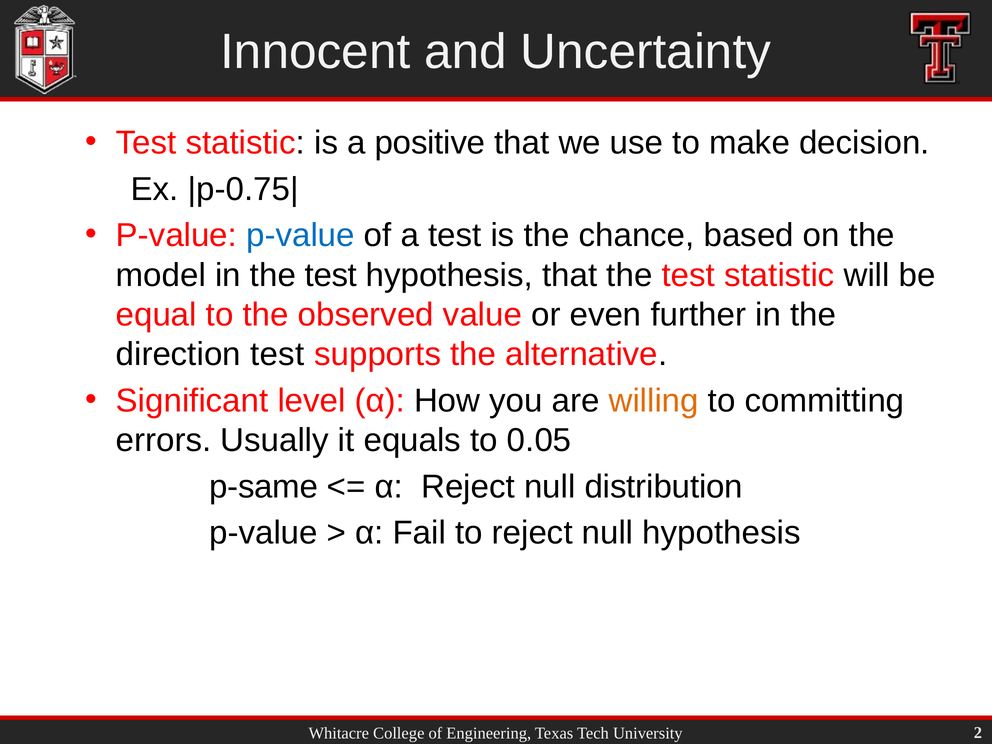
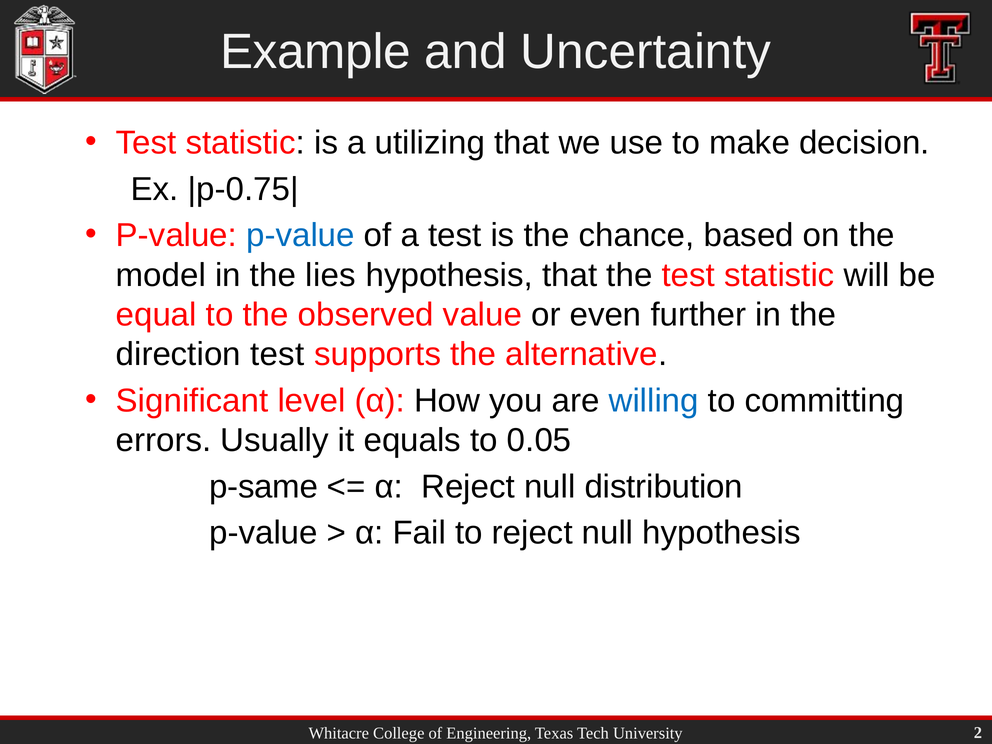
Innocent: Innocent -> Example
positive: positive -> utilizing
in the test: test -> lies
willing colour: orange -> blue
